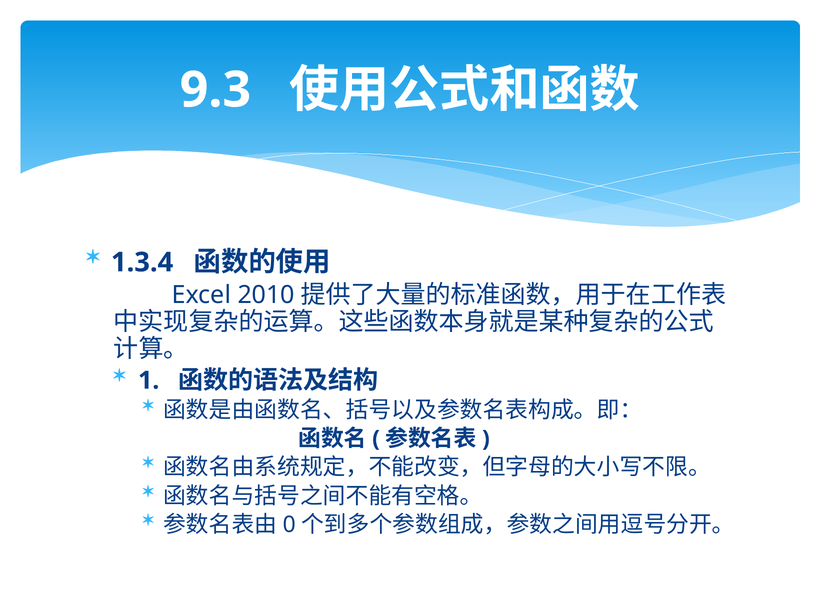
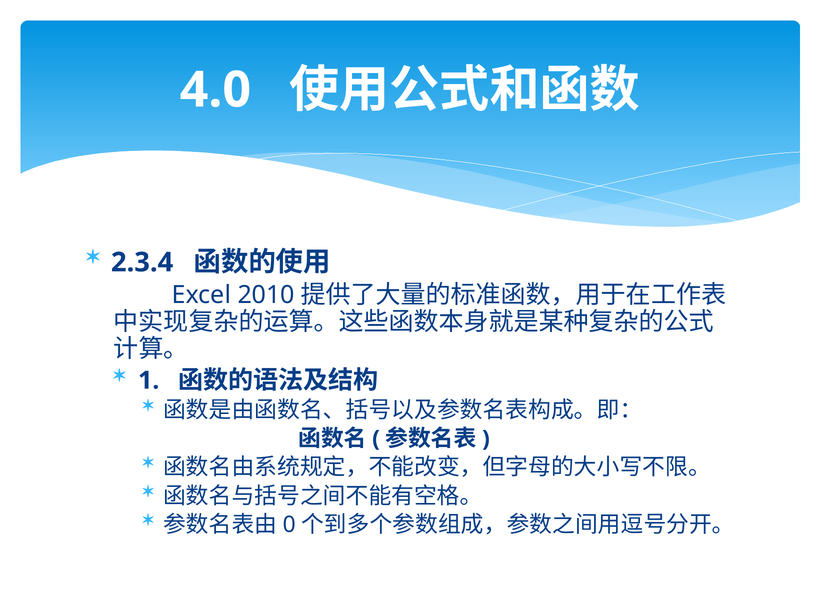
9.3: 9.3 -> 4.0
1.3.4: 1.3.4 -> 2.3.4
